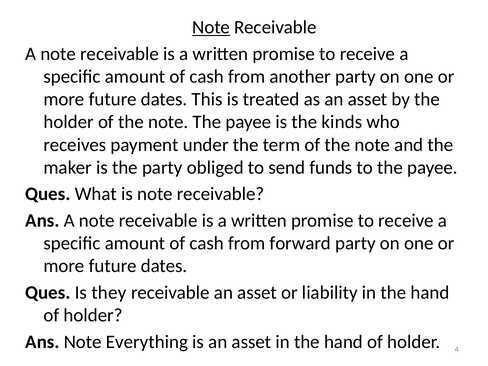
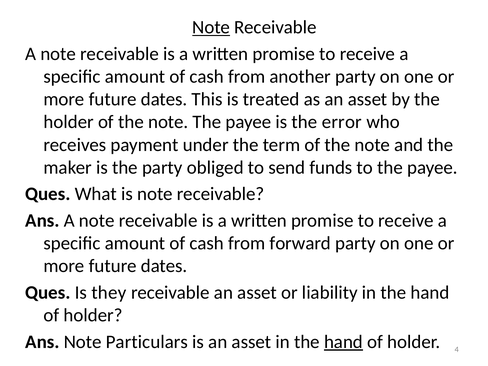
kinds: kinds -> error
Everything: Everything -> Particulars
hand at (343, 342) underline: none -> present
